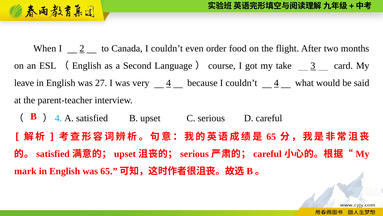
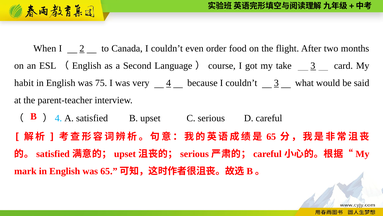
leave: leave -> habit
27: 27 -> 75
couldn’t 4: 4 -> 3
